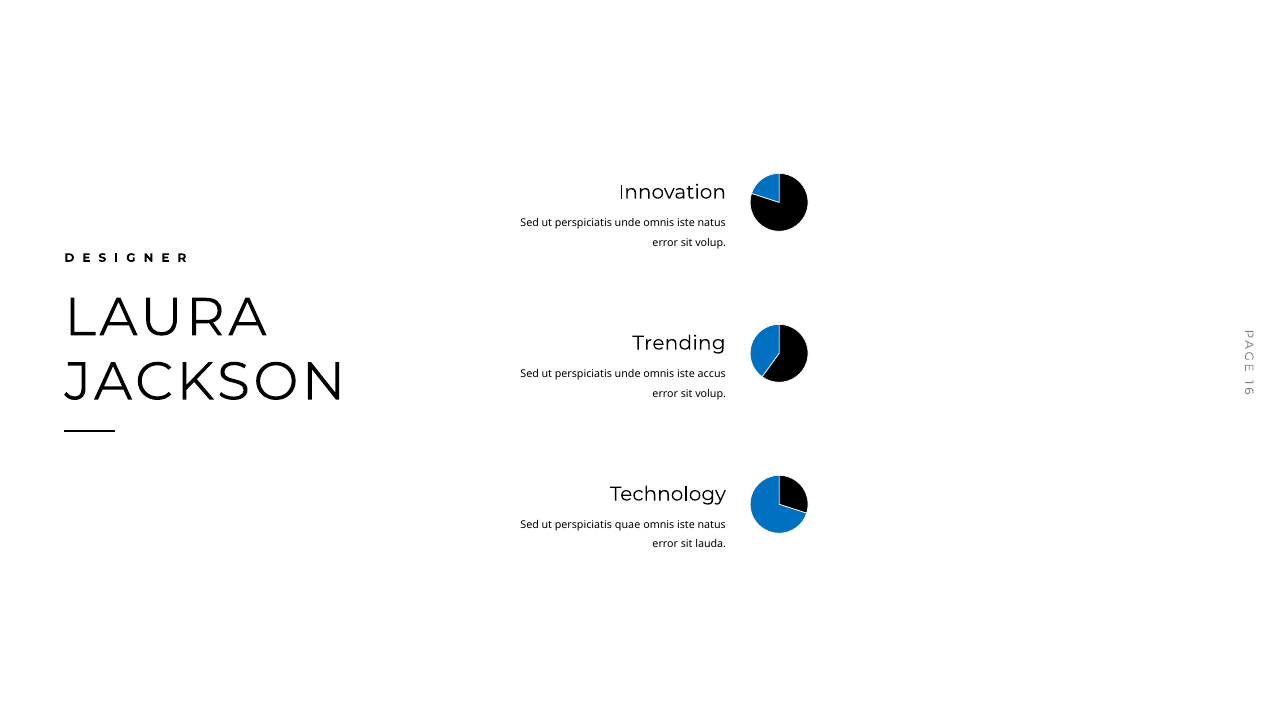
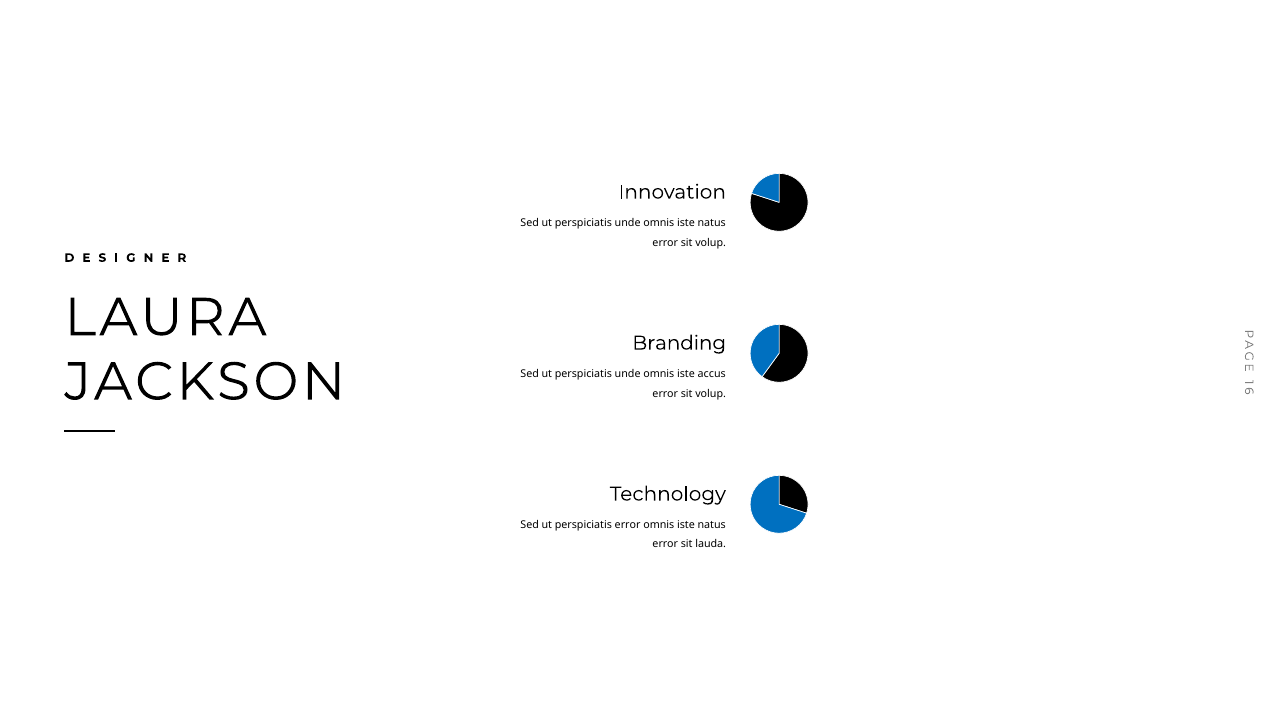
Trending: Trending -> Branding
perspiciatis quae: quae -> error
